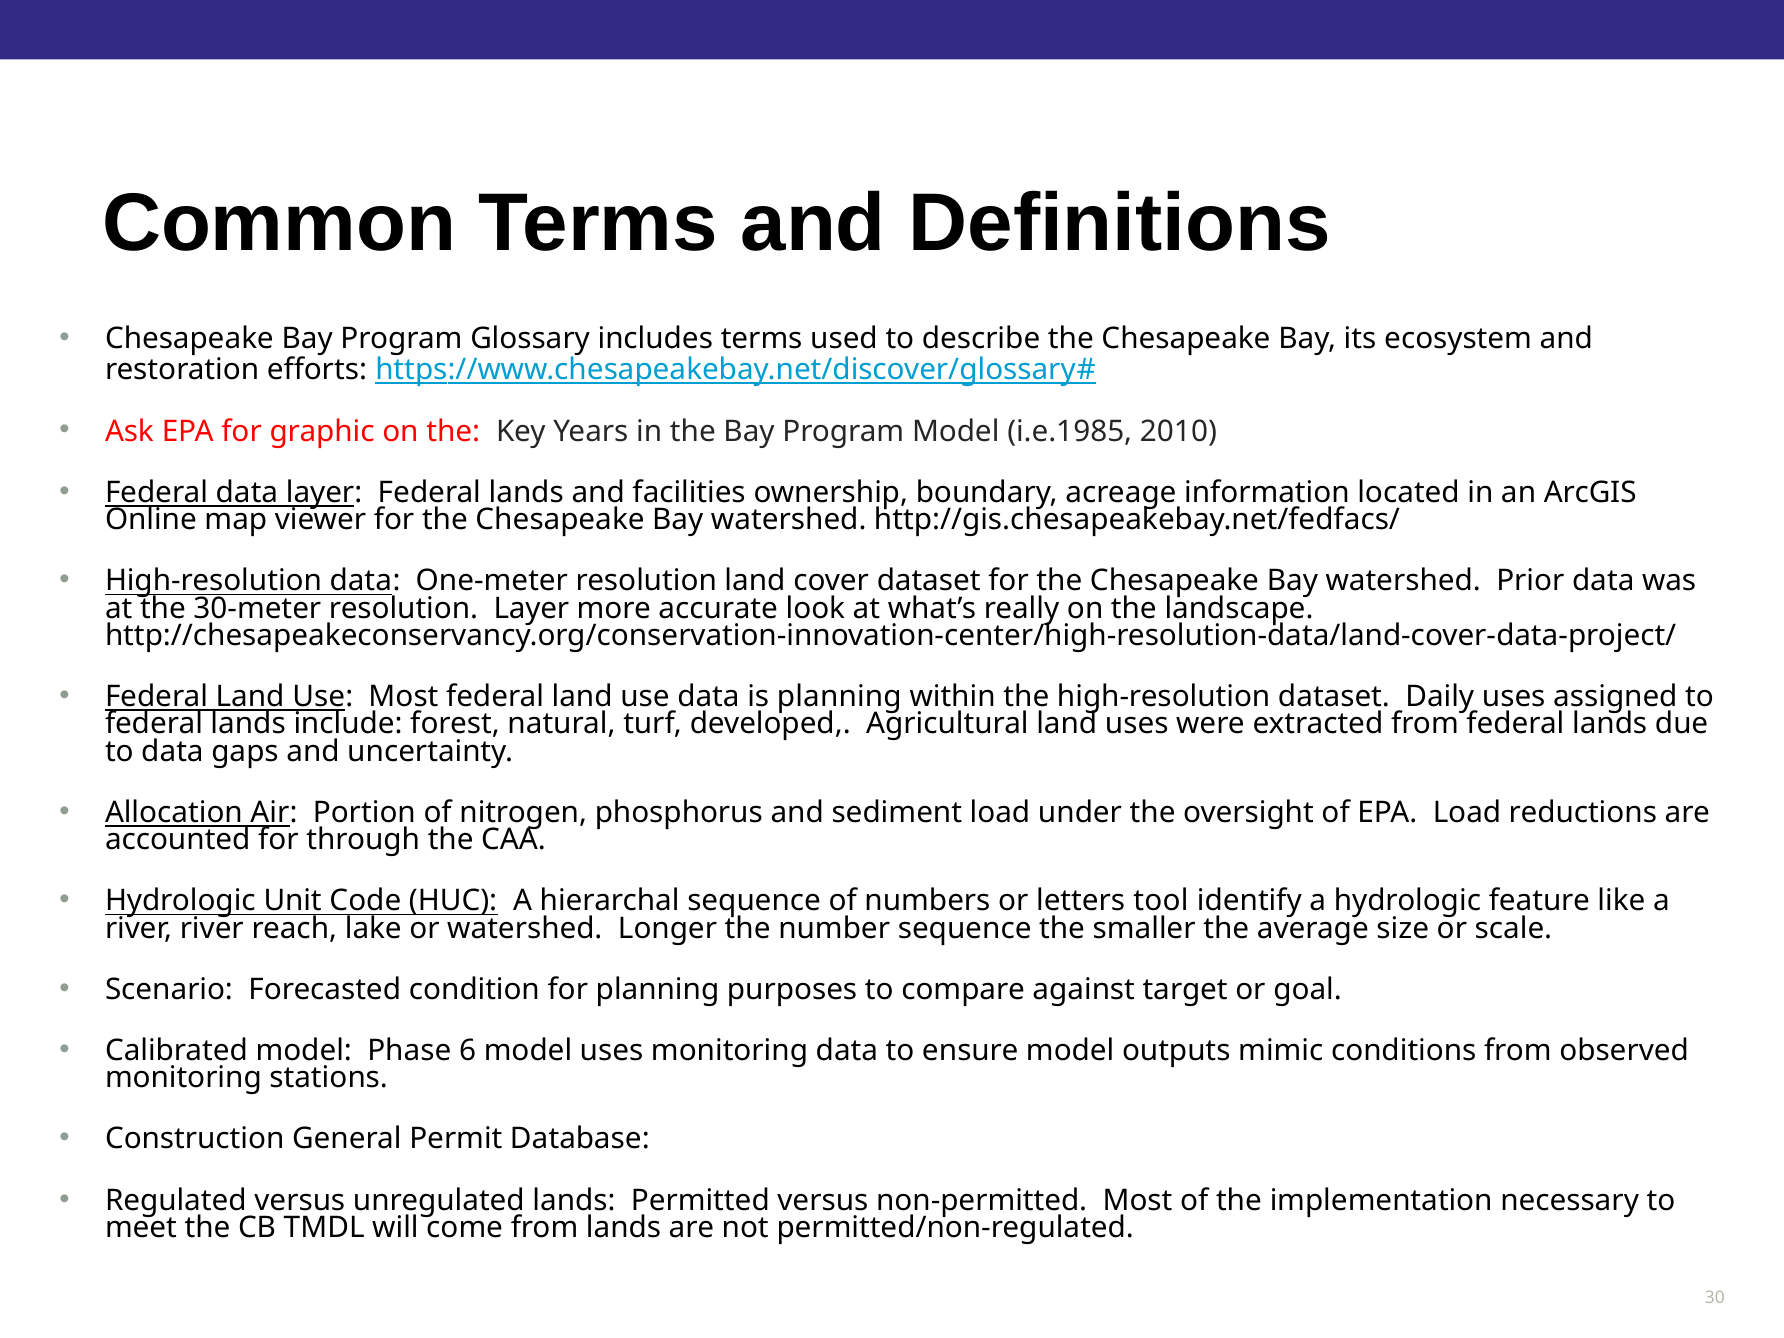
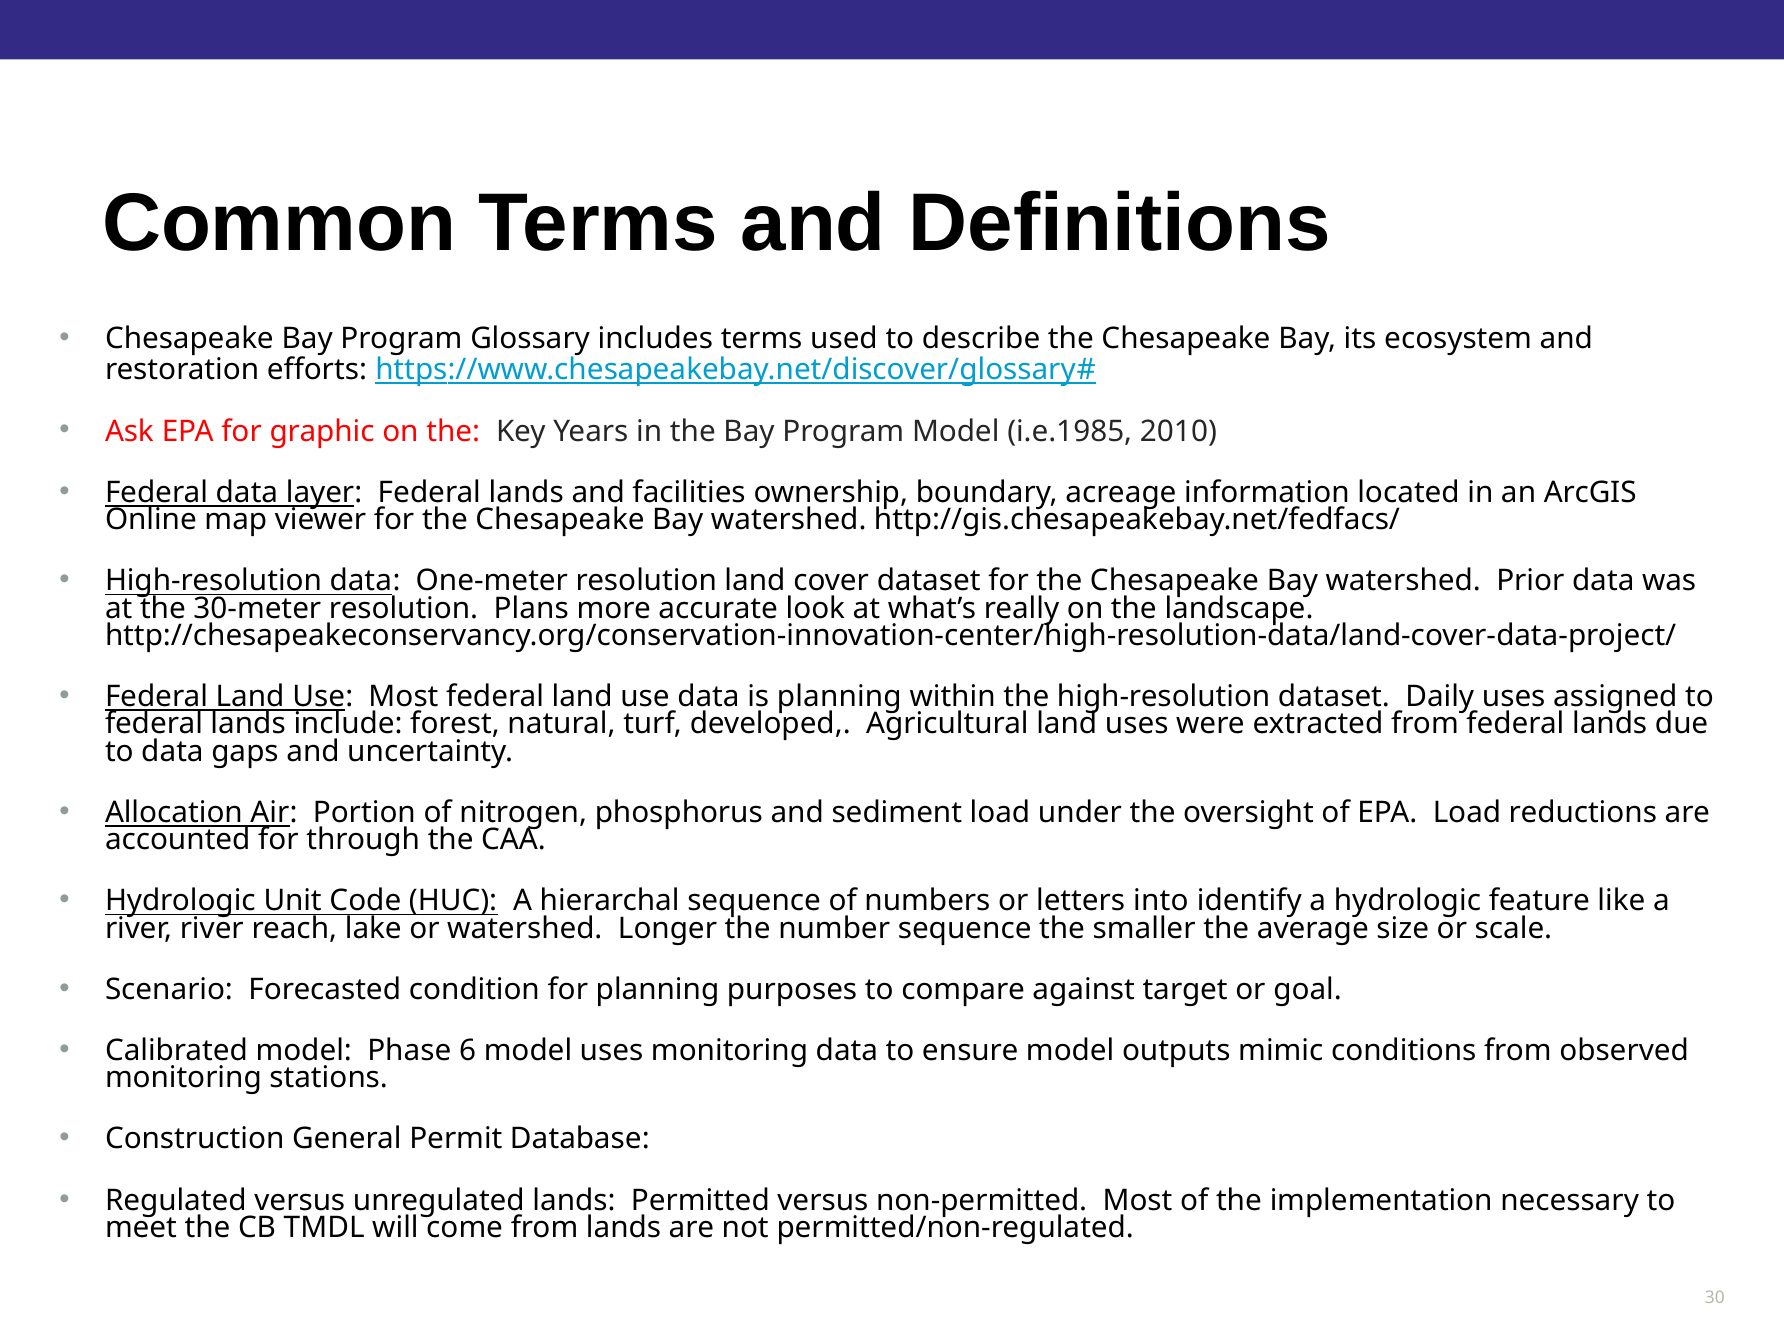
resolution Layer: Layer -> Plans
tool: tool -> into
